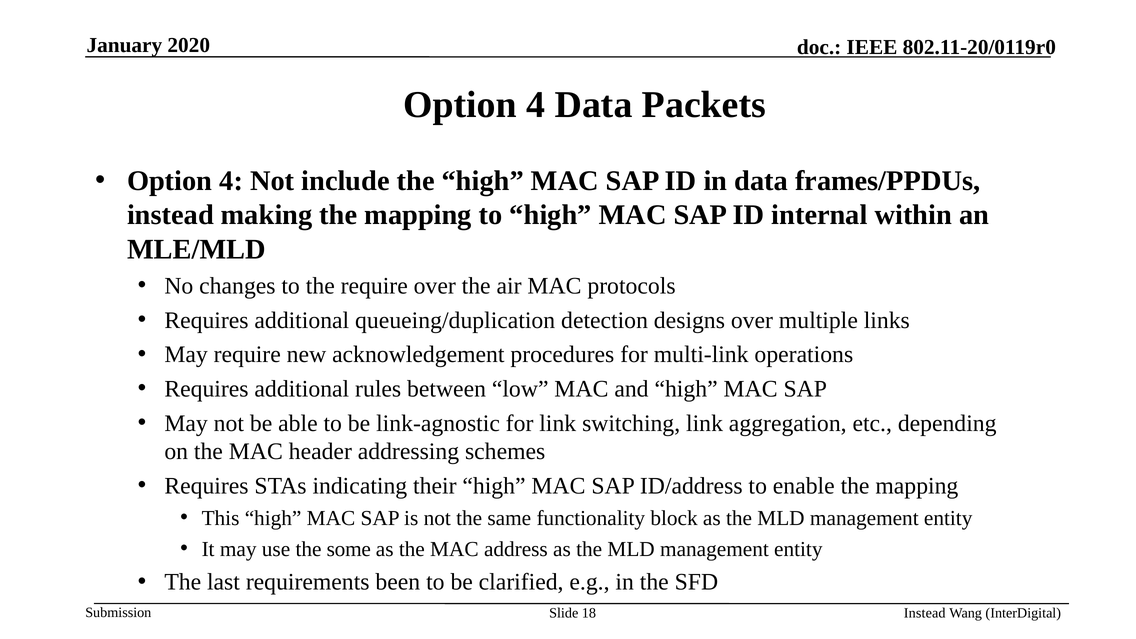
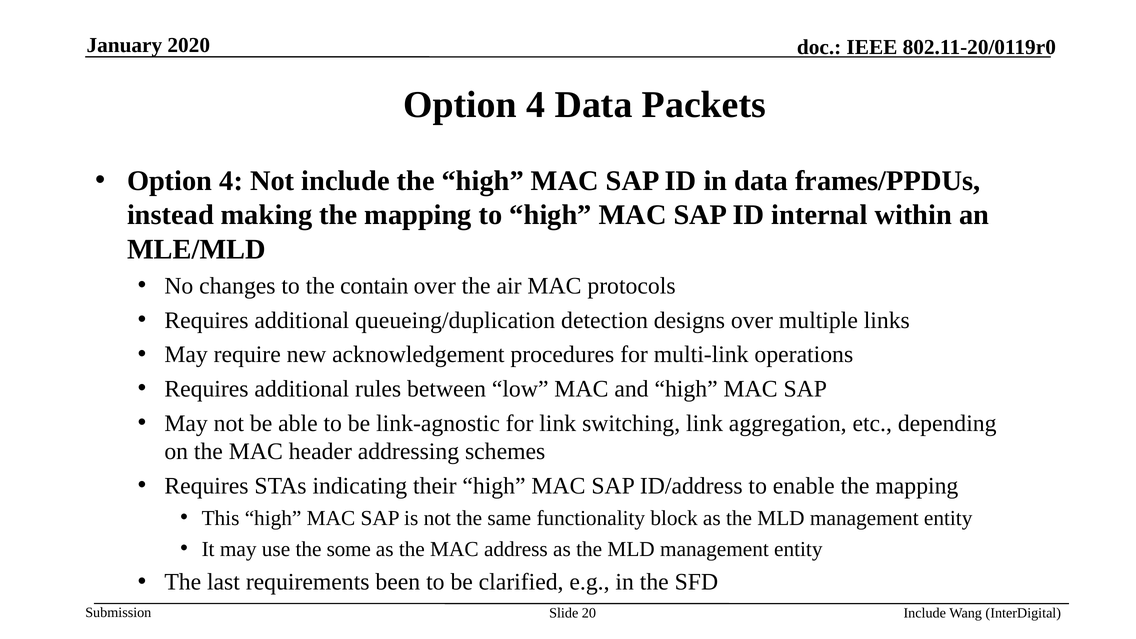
the require: require -> contain
18: 18 -> 20
Instead at (925, 613): Instead -> Include
